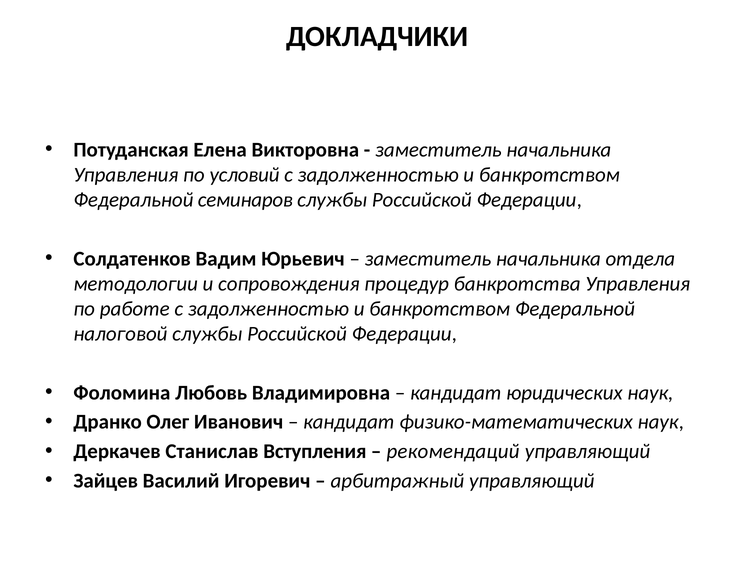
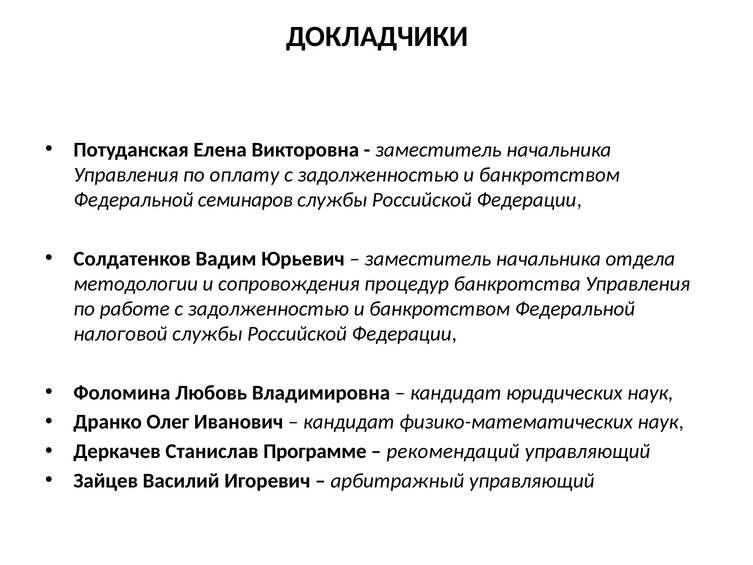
условий: условий -> оплату
Вступления: Вступления -> Программе
